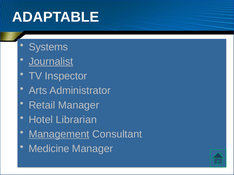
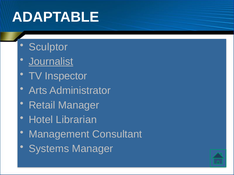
Systems: Systems -> Sculptor
Management underline: present -> none
Medicine: Medicine -> Systems
